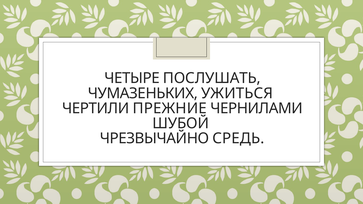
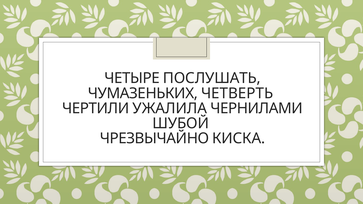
УЖИТЬСЯ: УЖИТЬСЯ -> ЧЕТВЕРТЬ
ПРЕЖНИЕ: ПРЕЖНИЕ -> УЖАЛИЛА
СРЕДЬ: СРЕДЬ -> КИСКА
